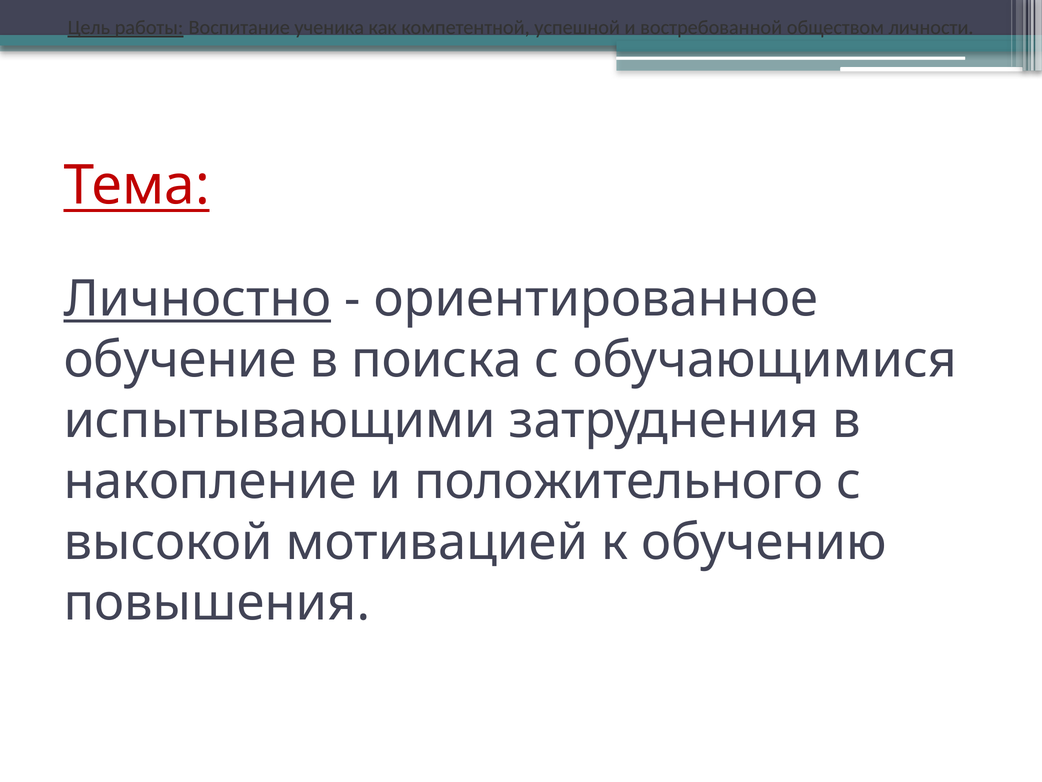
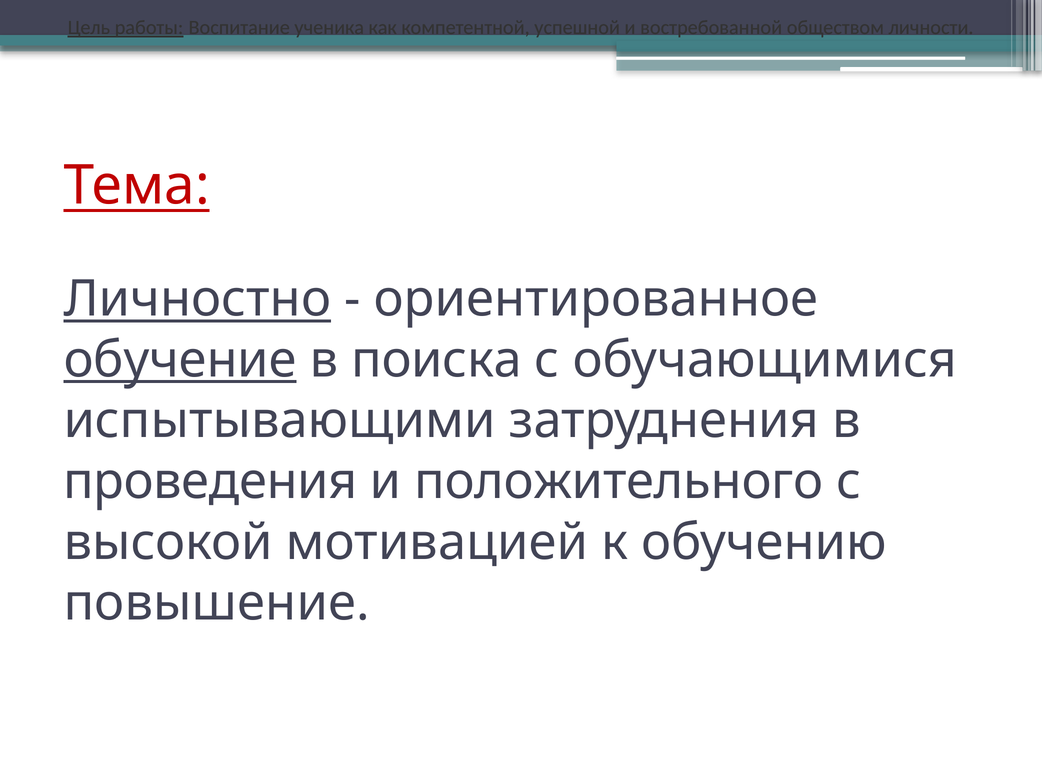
обучение underline: none -> present
накопление: накопление -> проведения
повышения: повышения -> повышение
